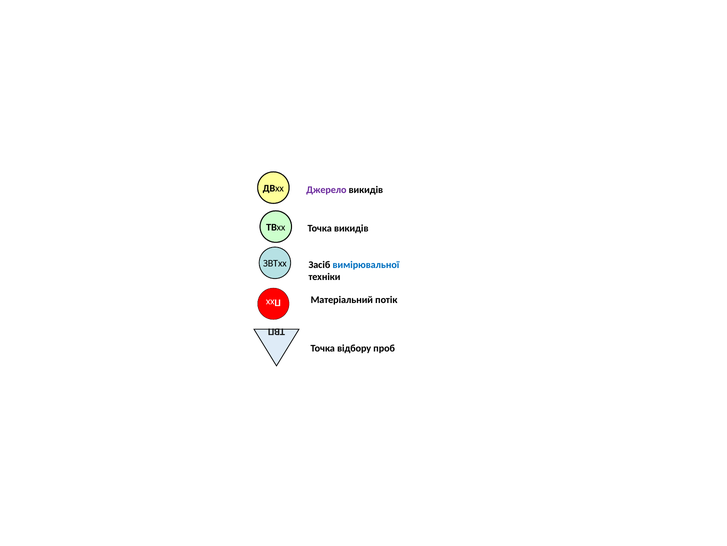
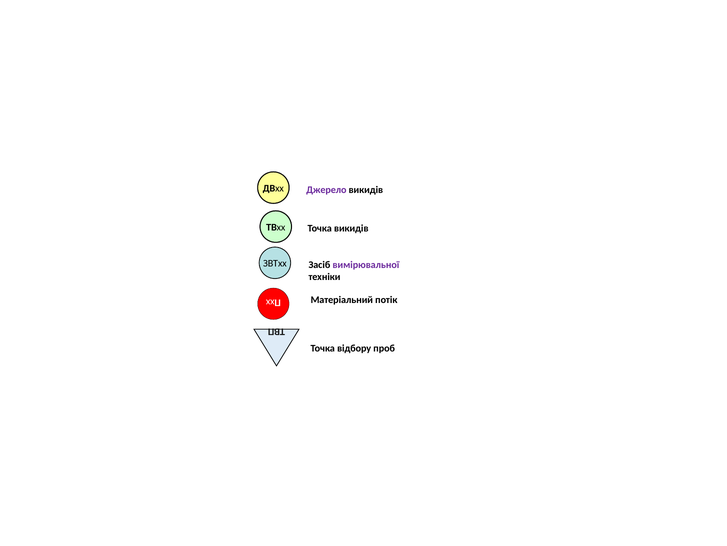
вимірювальної colour: blue -> purple
